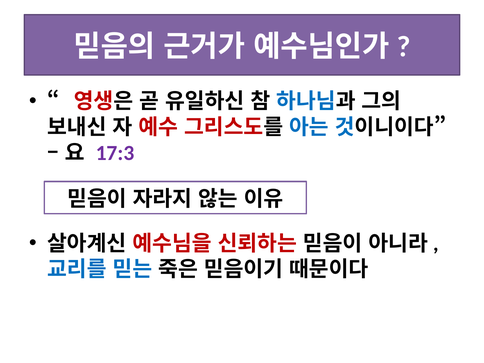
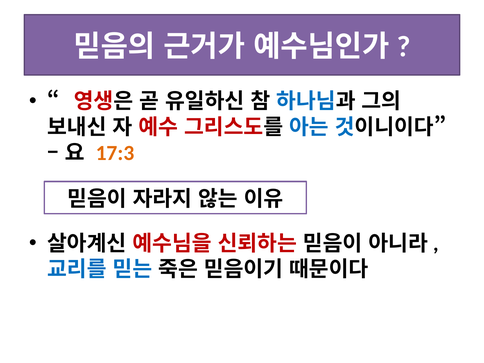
17:3 colour: purple -> orange
